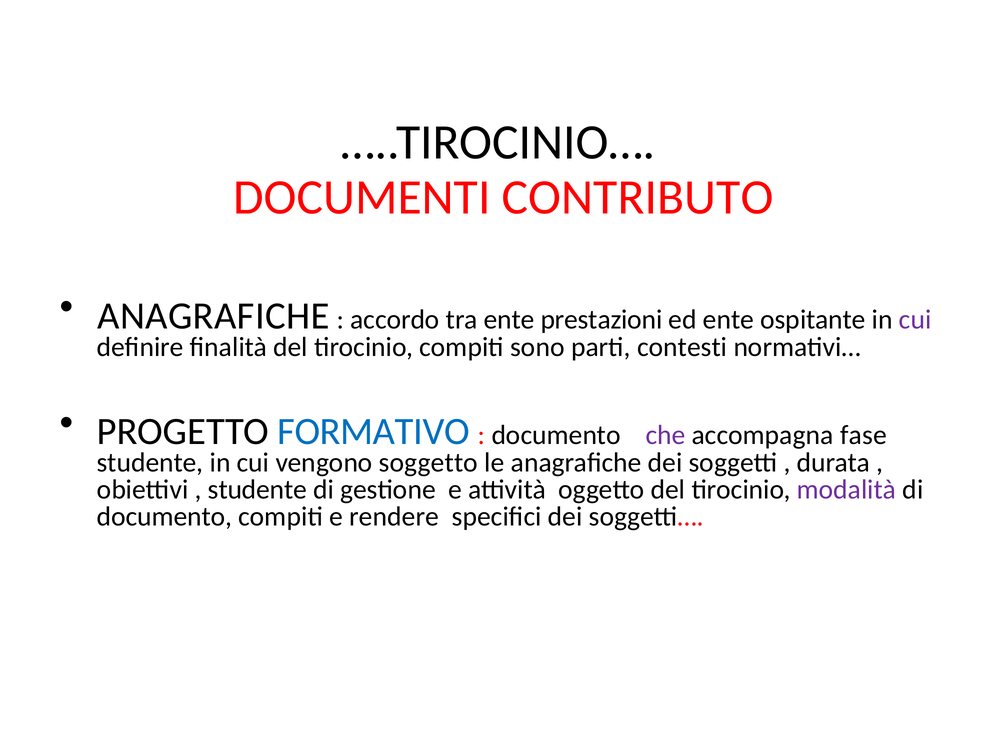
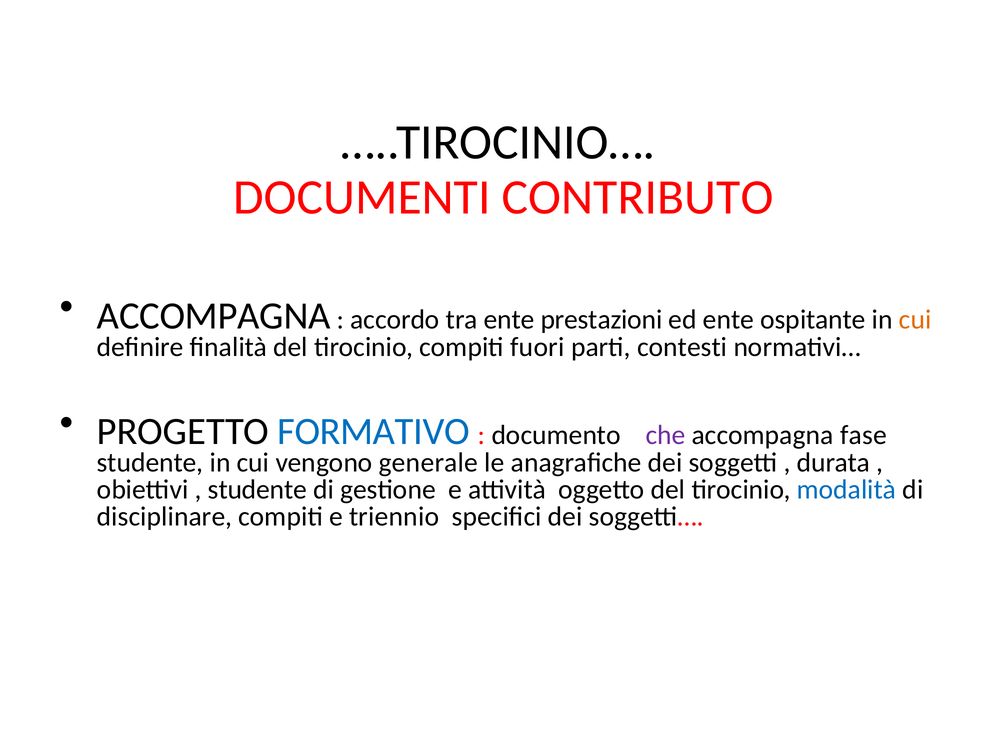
ANAGRAFICHE at (213, 316): ANAGRAFICHE -> ACCOMPAGNA
cui at (915, 319) colour: purple -> orange
sono: sono -> fuori
soggetto: soggetto -> generale
modalità colour: purple -> blue
documento at (165, 516): documento -> disciplinare
rendere: rendere -> triennio
